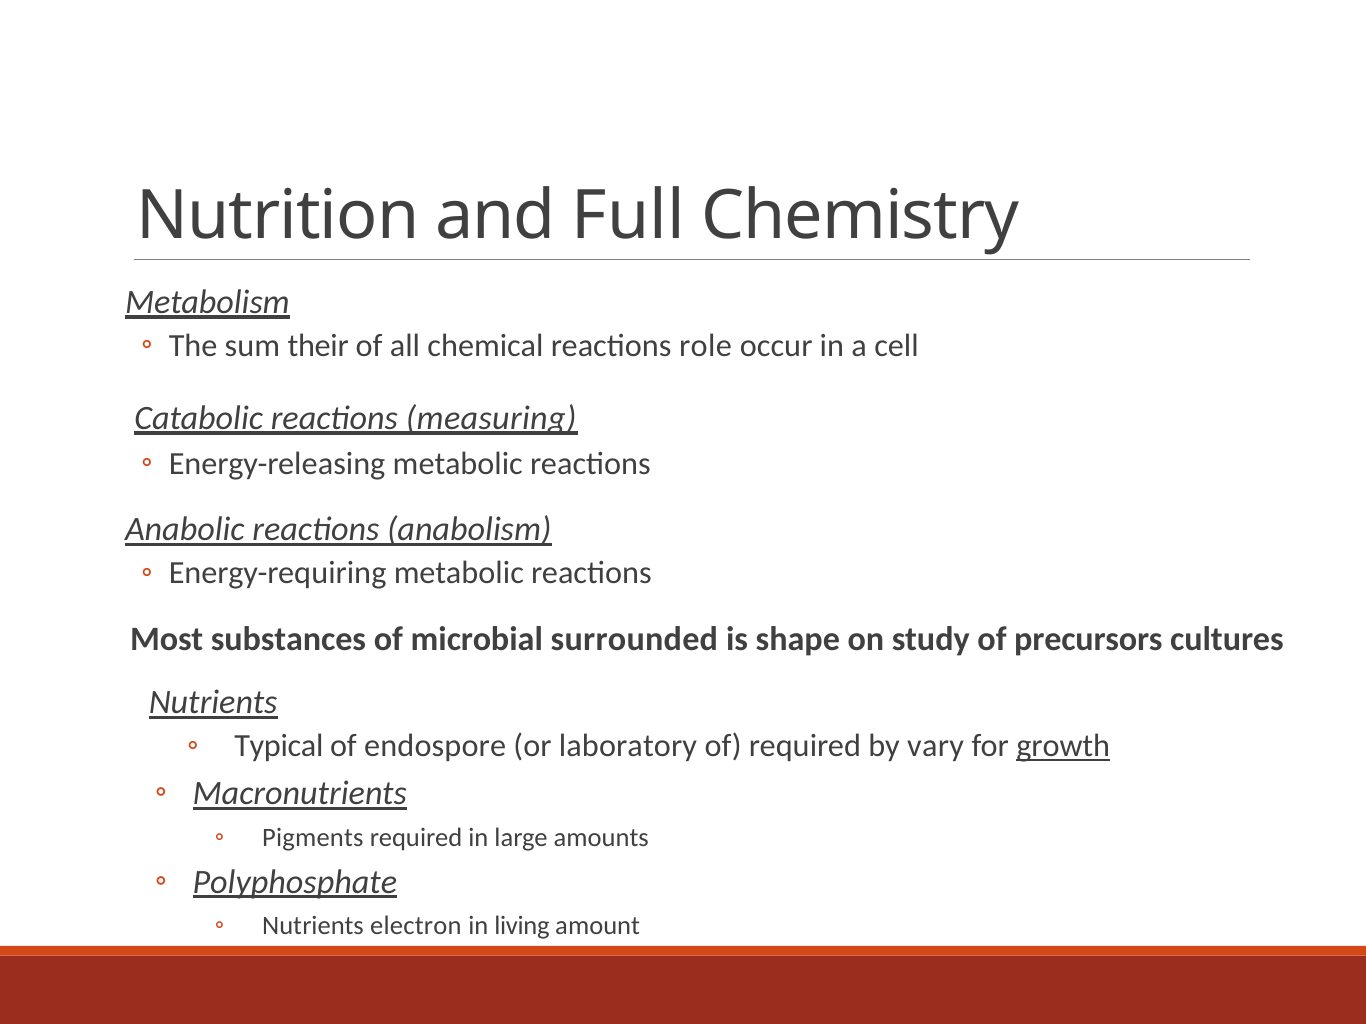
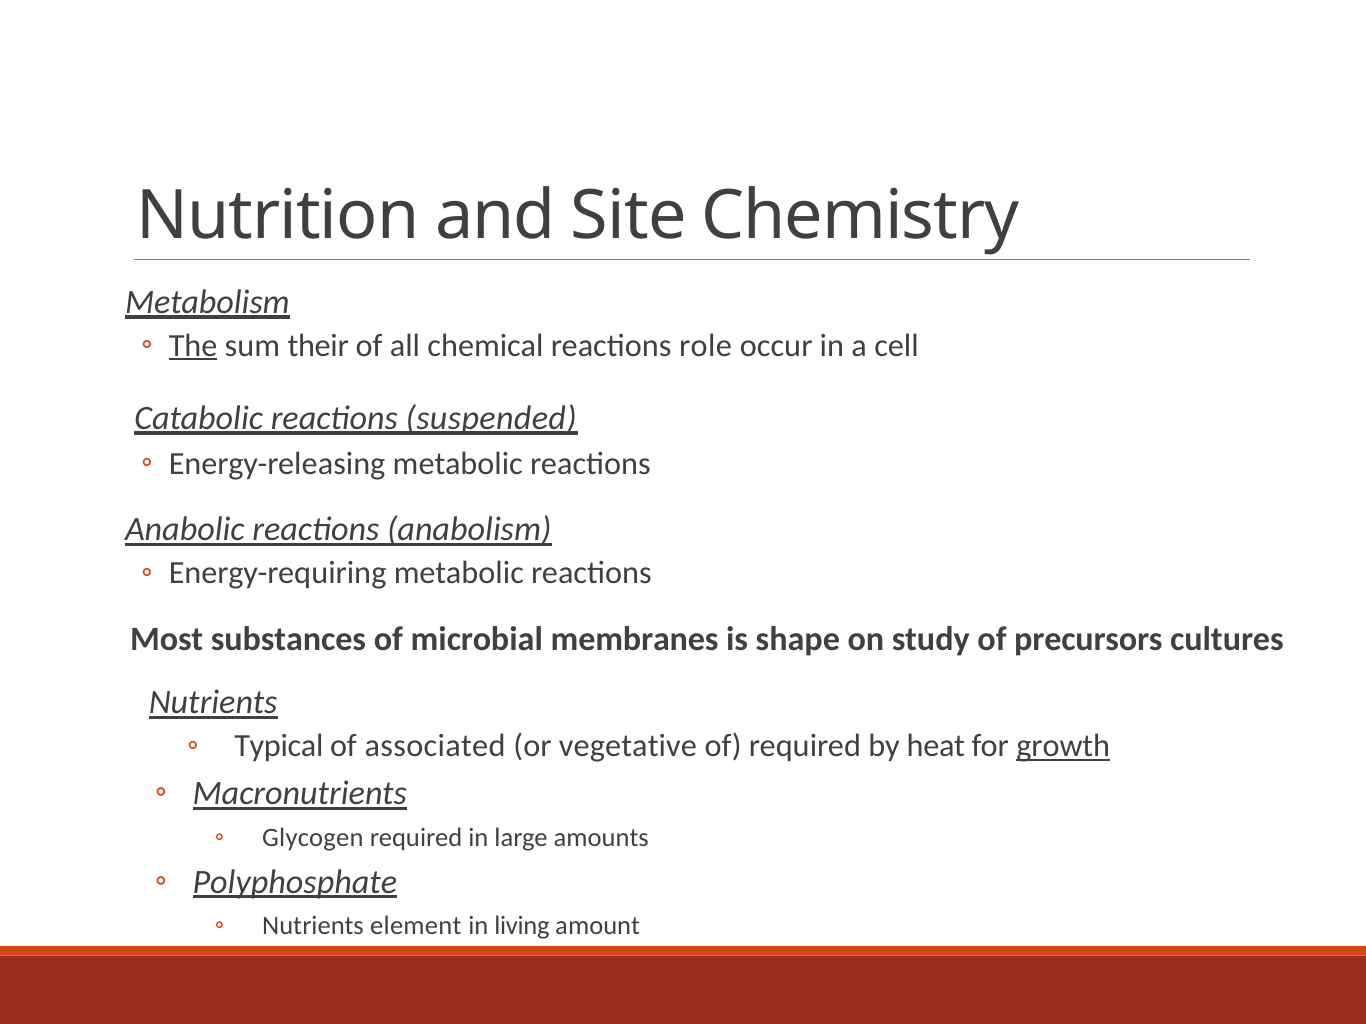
Full: Full -> Site
The underline: none -> present
measuring: measuring -> suspended
surrounded: surrounded -> membranes
endospore: endospore -> associated
laboratory: laboratory -> vegetative
vary: vary -> heat
Pigments: Pigments -> Glycogen
electron: electron -> element
